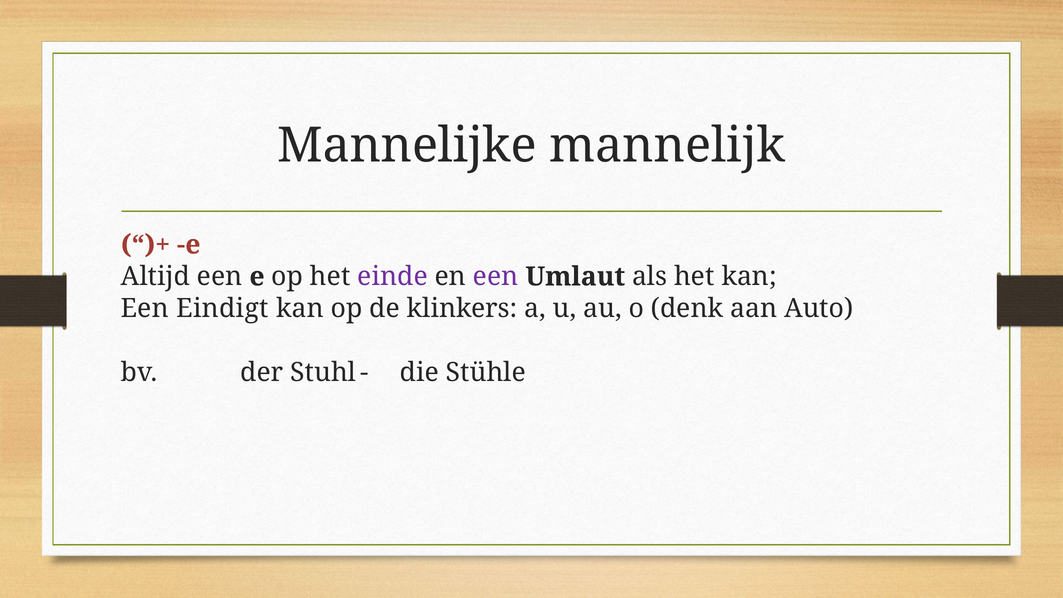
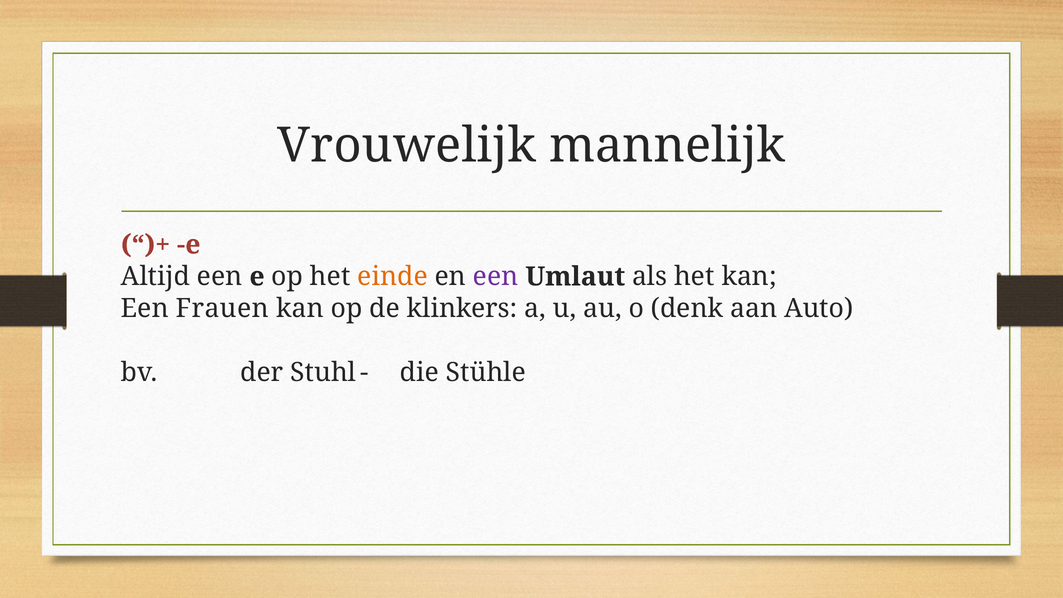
Mannelijke: Mannelijke -> Vrouwelijk
einde colour: purple -> orange
Eindigt: Eindigt -> Frauen
